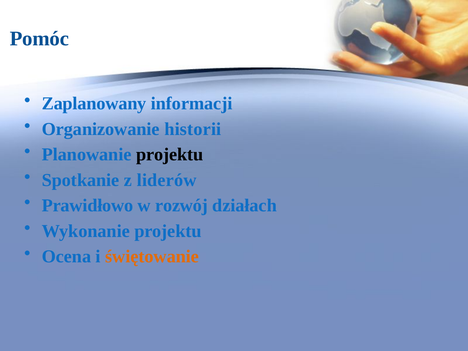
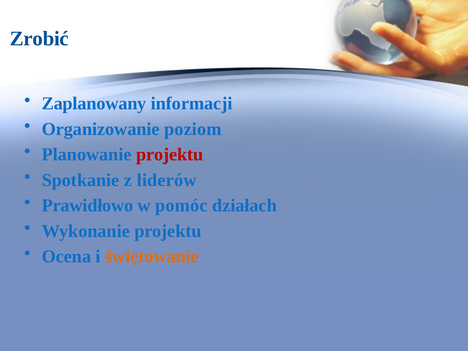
Pomóc: Pomóc -> Zrobić
historii: historii -> poziom
projektu at (170, 155) colour: black -> red
rozwój: rozwój -> pomóc
